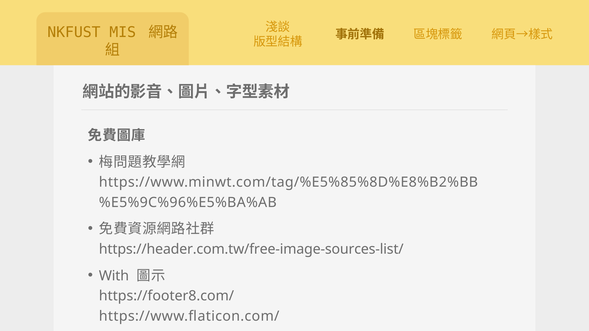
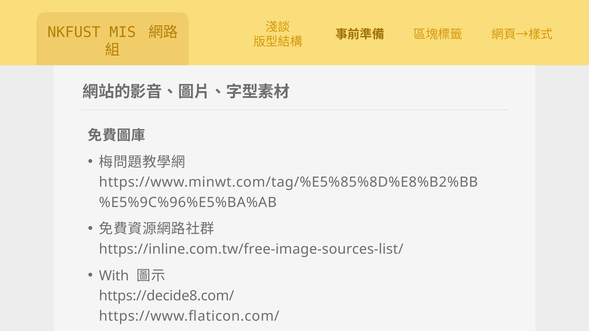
https://header.com.tw/free-image-sources-list/: https://header.com.tw/free-image-sources-list/ -> https://inline.com.tw/free-image-sources-list/
https://footer8.com/: https://footer8.com/ -> https://decide8.com/
